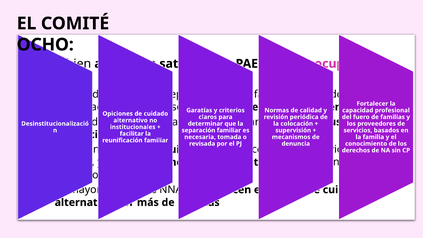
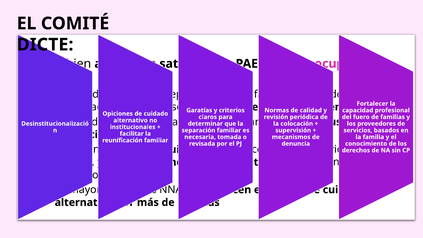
OCHO: OCHO -> DICTE
